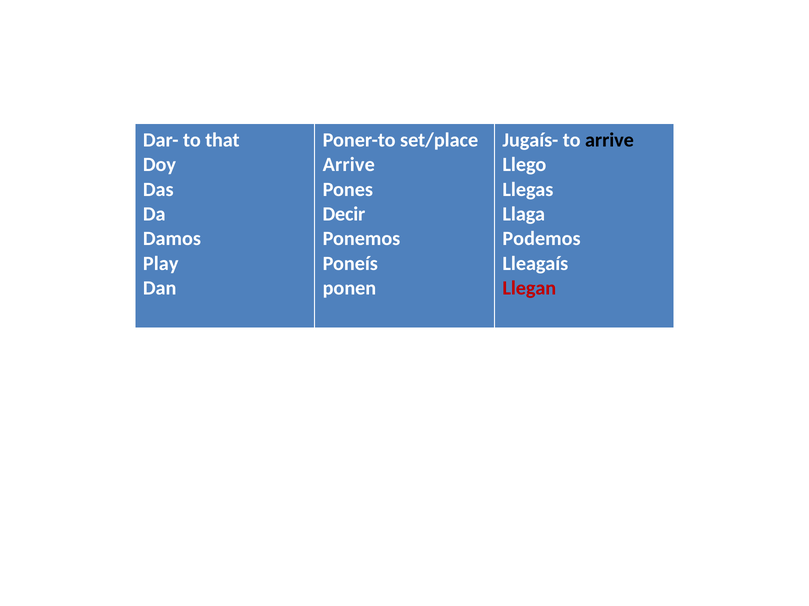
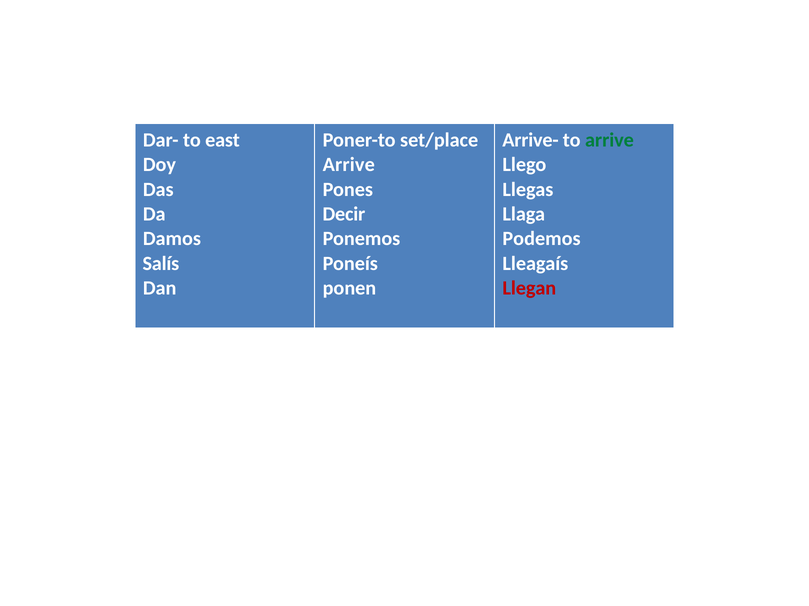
that: that -> east
Jugaís-: Jugaís- -> Arrive-
arrive at (609, 140) colour: black -> green
Play: Play -> Salís
